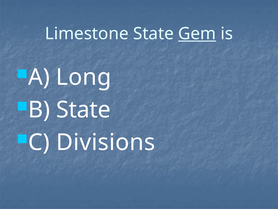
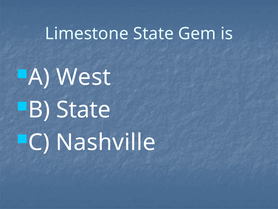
Gem underline: present -> none
Long: Long -> West
Divisions: Divisions -> Nashville
